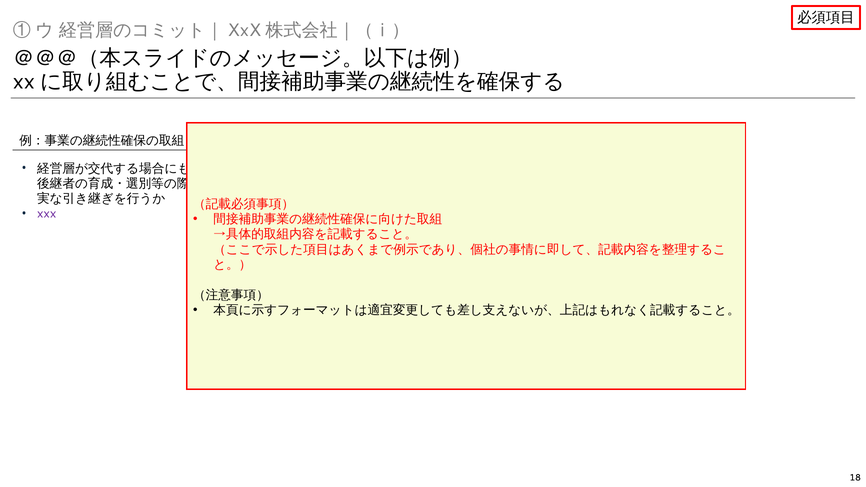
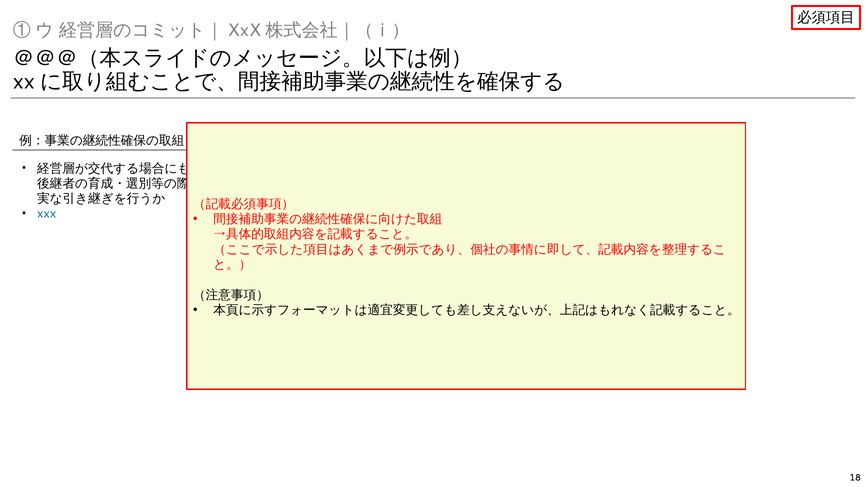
xxx colour: purple -> blue
